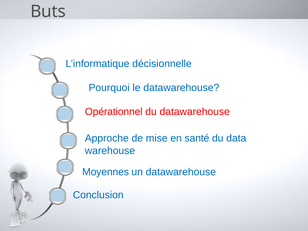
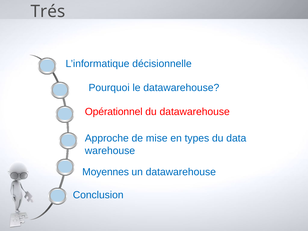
Buts: Buts -> Trés
santé: santé -> types
